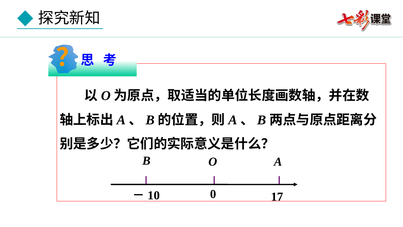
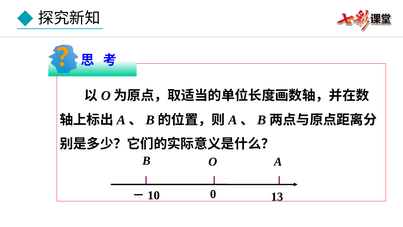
17: 17 -> 13
